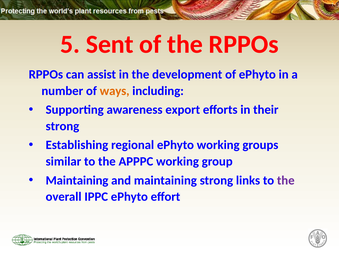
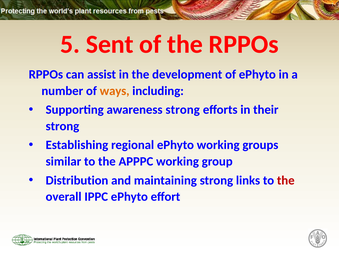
awareness export: export -> strong
Maintaining at (77, 181): Maintaining -> Distribution
the at (286, 181) colour: purple -> red
